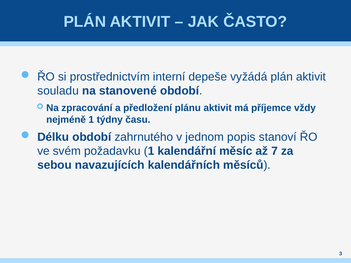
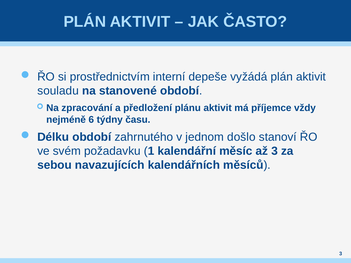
nejméně 1: 1 -> 6
popis: popis -> došlo
až 7: 7 -> 3
